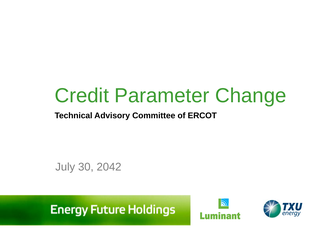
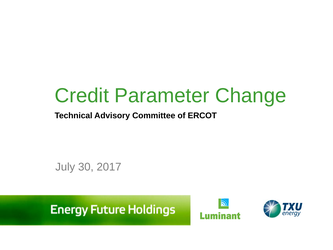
2042: 2042 -> 2017
